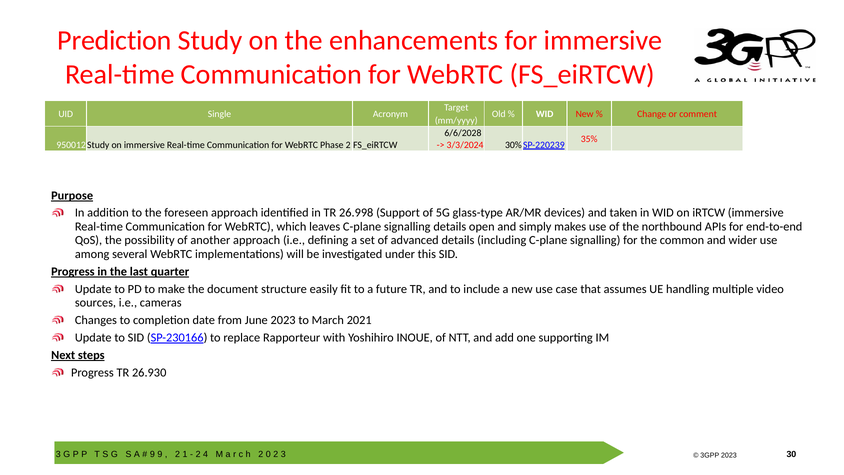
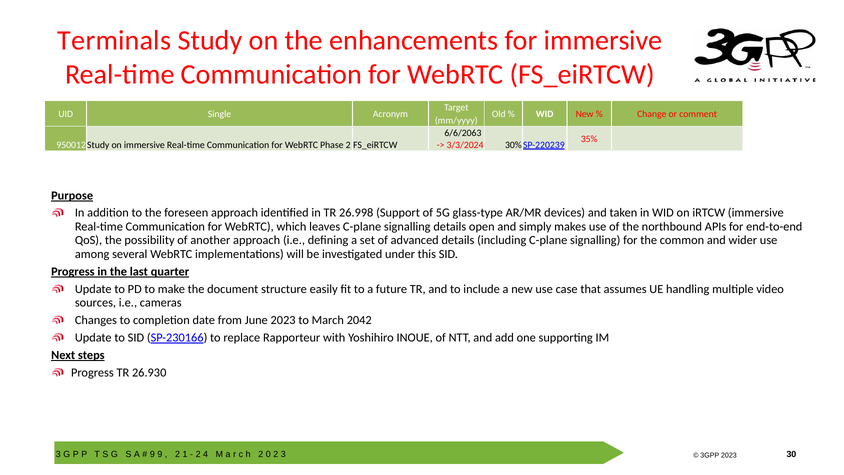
Prediction: Prediction -> Terminals
6/6/2028: 6/6/2028 -> 6/6/2063
2021: 2021 -> 2042
